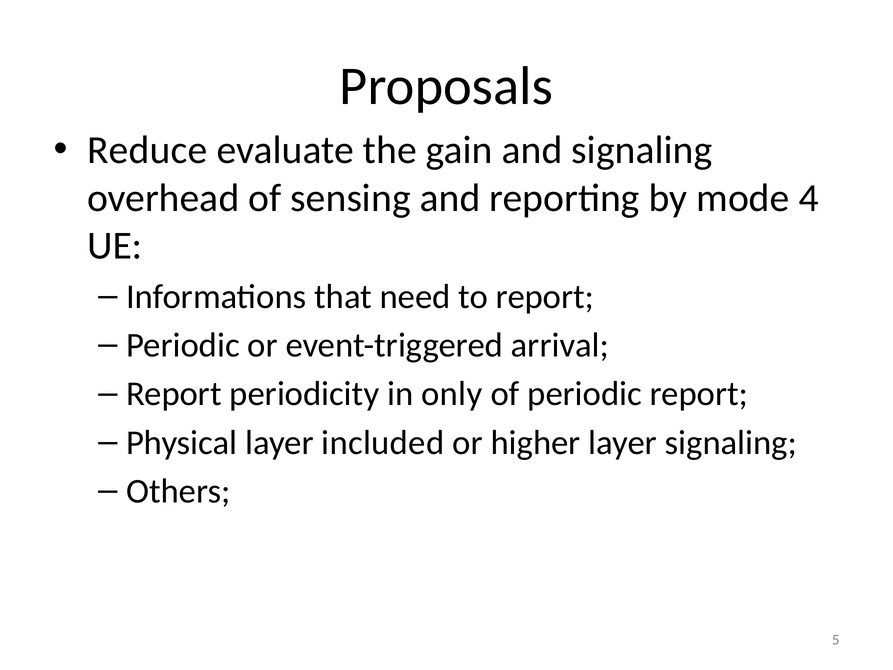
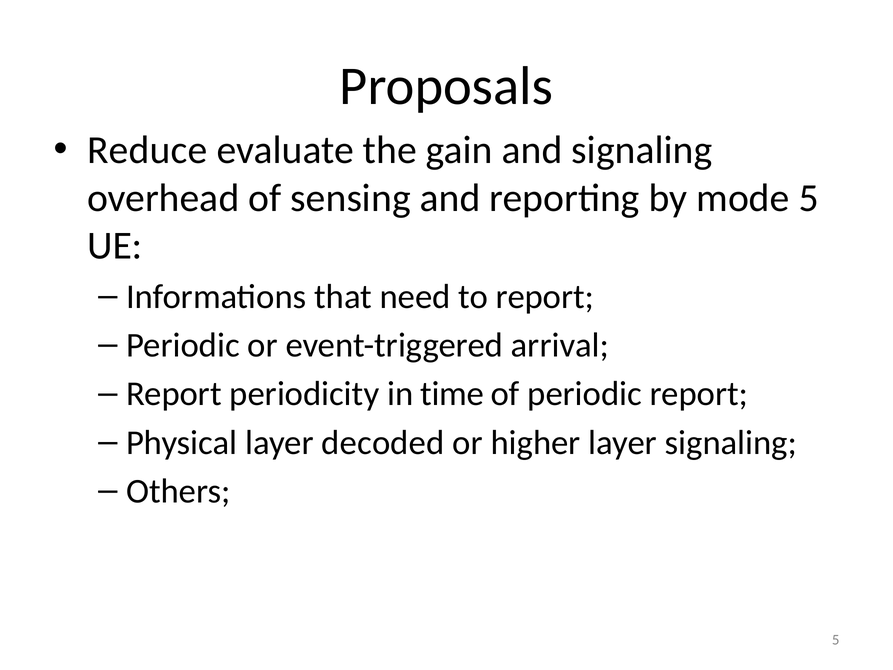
mode 4: 4 -> 5
only: only -> time
included: included -> decoded
